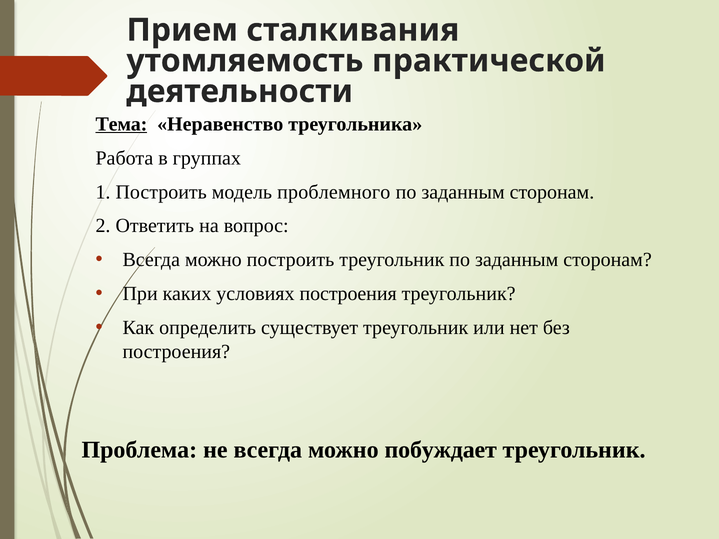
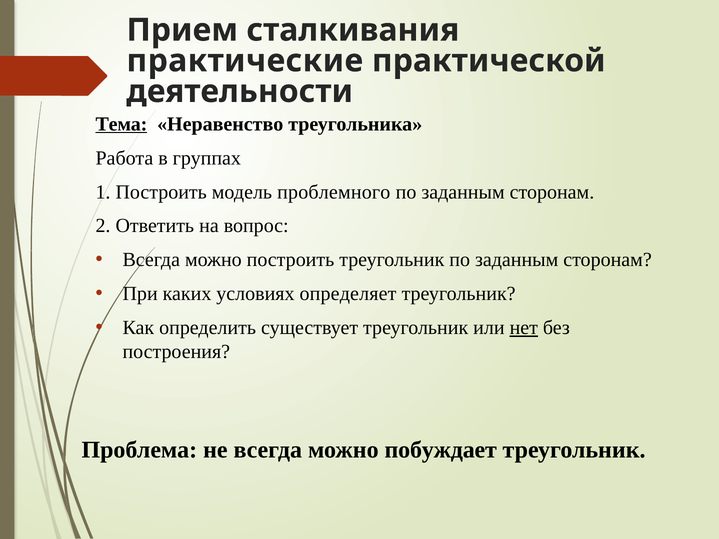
утомляемость: утомляемость -> практические
условиях построения: построения -> определяет
нет underline: none -> present
